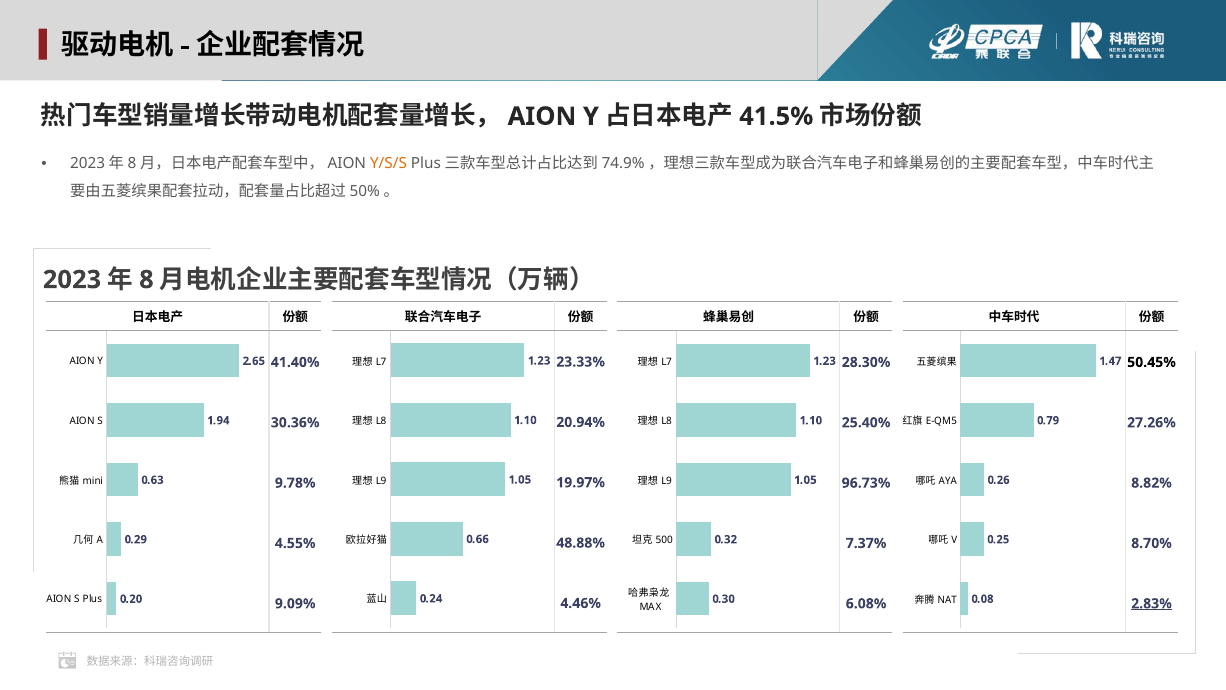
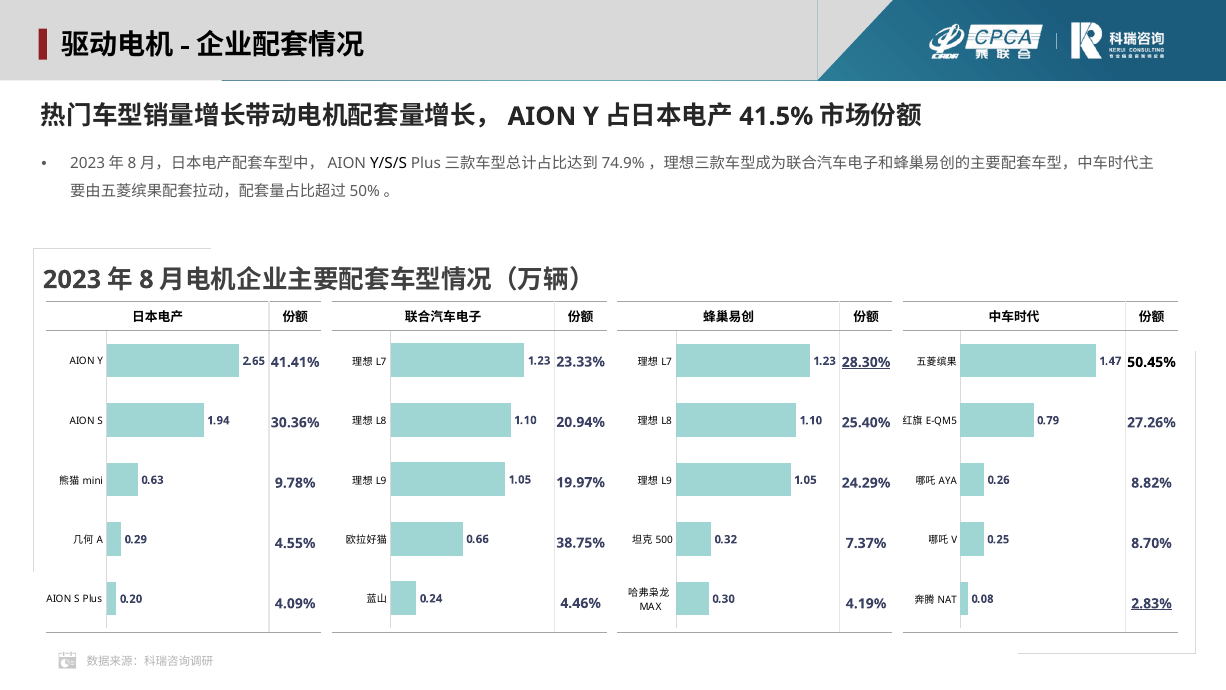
Y/S/S colour: orange -> black
41.40%: 41.40% -> 41.41%
28.30% underline: none -> present
96.73%: 96.73% -> 24.29%
48.88%: 48.88% -> 38.75%
9.09%: 9.09% -> 4.09%
6.08%: 6.08% -> 4.19%
